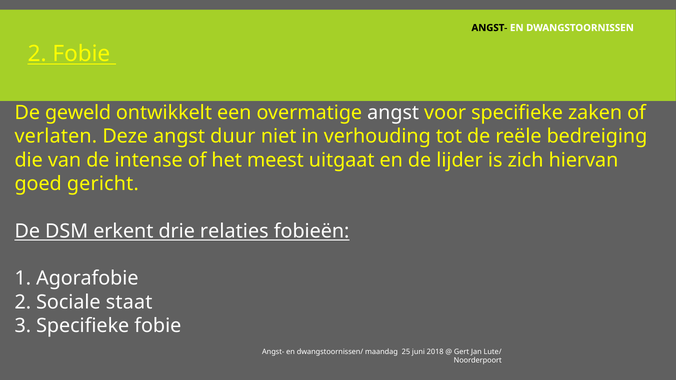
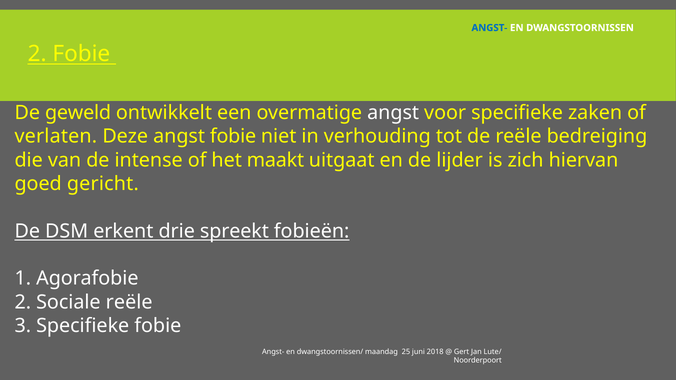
ANGST- at (489, 28) colour: black -> blue
angst duur: duur -> fobie
meest: meest -> maakt
relaties: relaties -> spreekt
Sociale staat: staat -> reële
